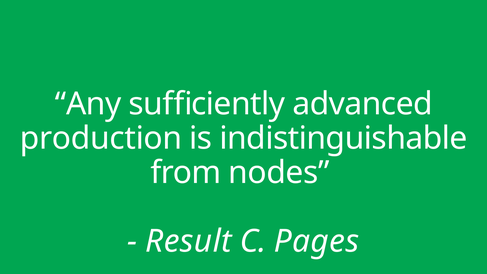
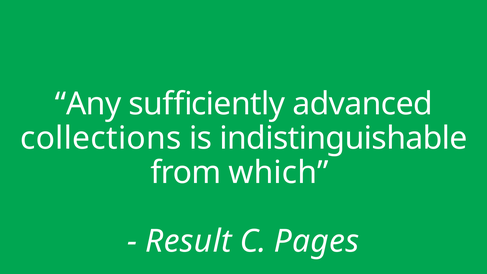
production: production -> collections
nodes: nodes -> which
